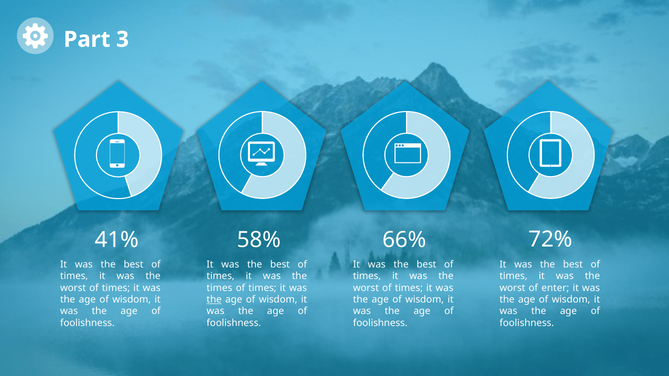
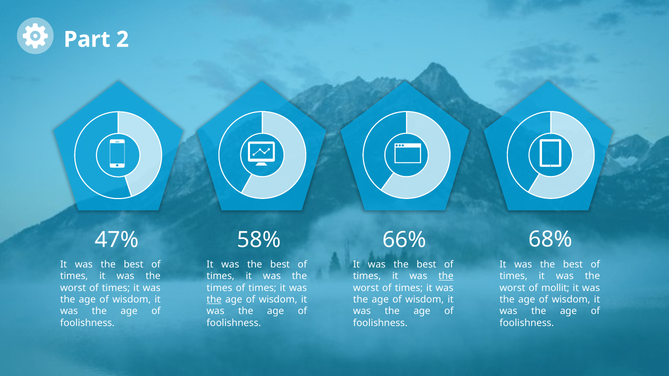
3: 3 -> 2
41%: 41% -> 47%
72%: 72% -> 68%
the at (446, 276) underline: none -> present
enter: enter -> mollit
